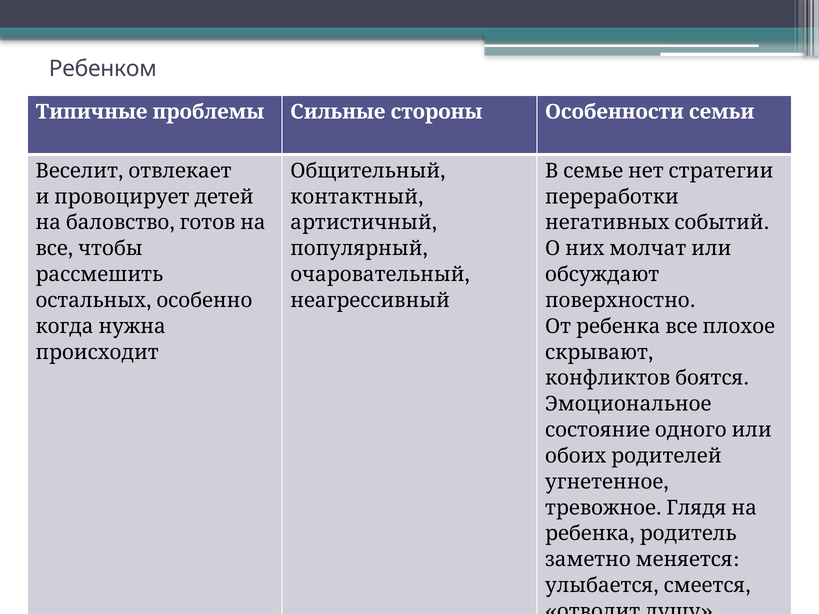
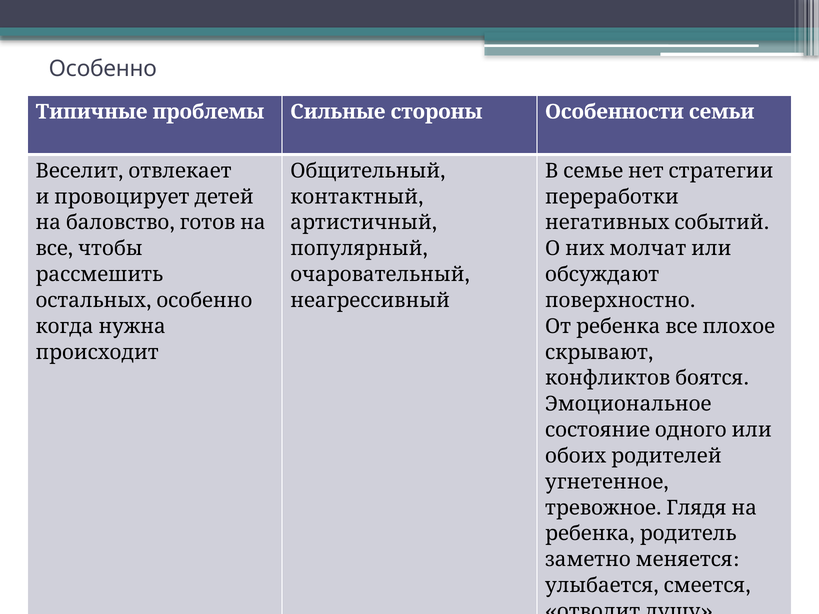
Ребенком at (103, 69): Ребенком -> Особенно
